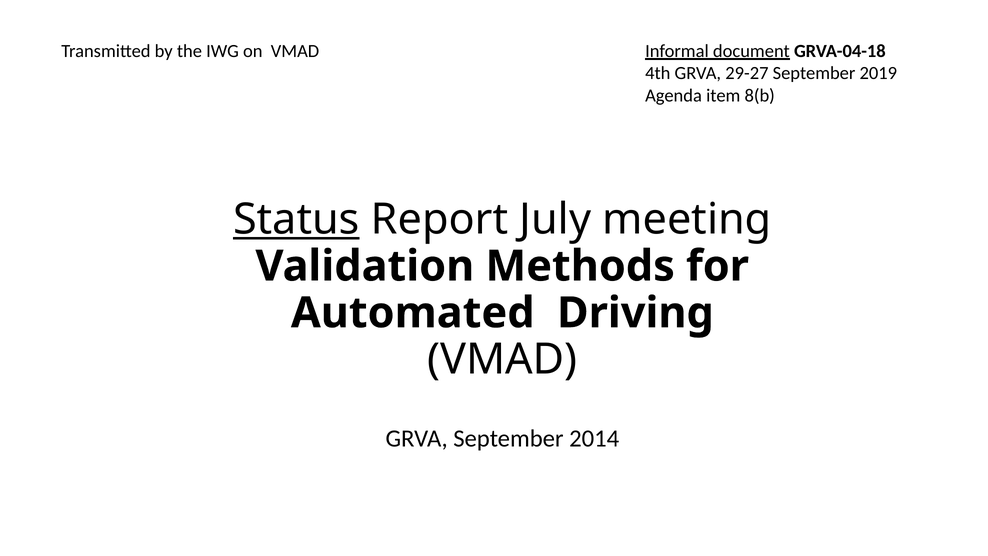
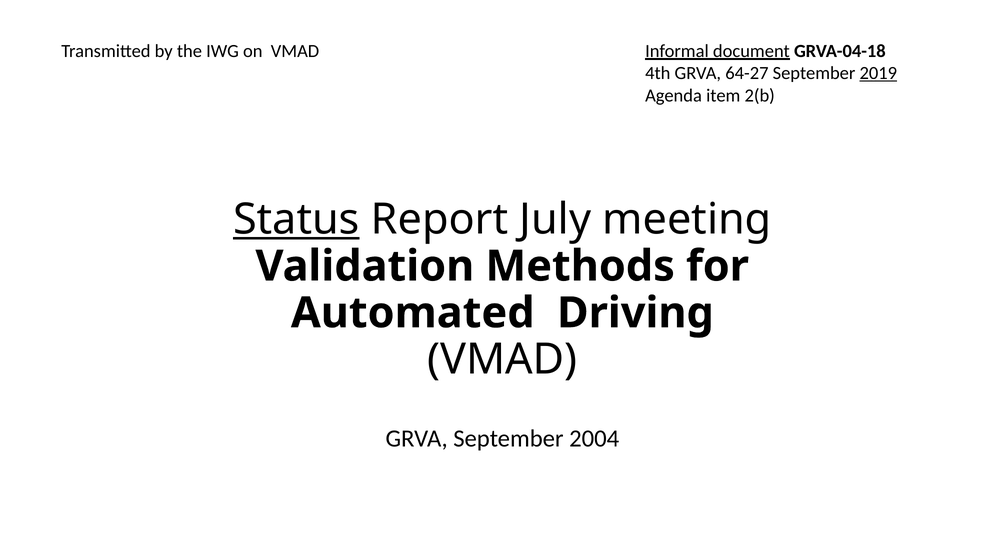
29-27: 29-27 -> 64-27
2019 underline: none -> present
8(b: 8(b -> 2(b
2014: 2014 -> 2004
